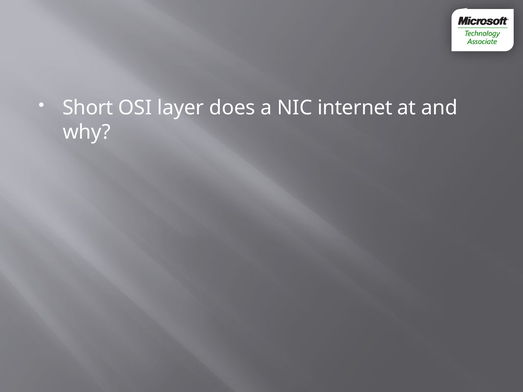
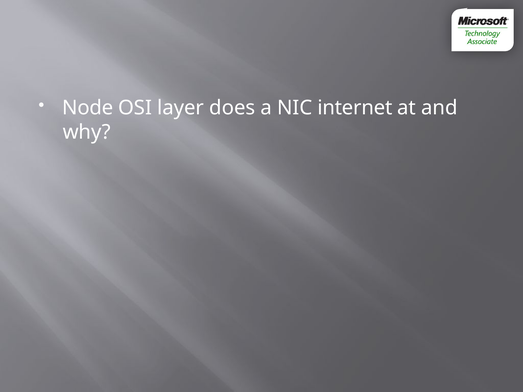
Short: Short -> Node
